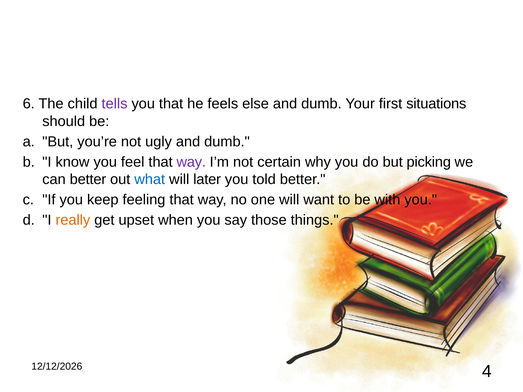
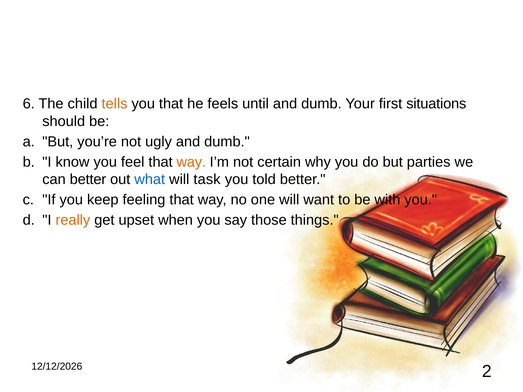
tells colour: purple -> orange
else: else -> until
way at (191, 162) colour: purple -> orange
picking: picking -> parties
later: later -> task
4: 4 -> 2
